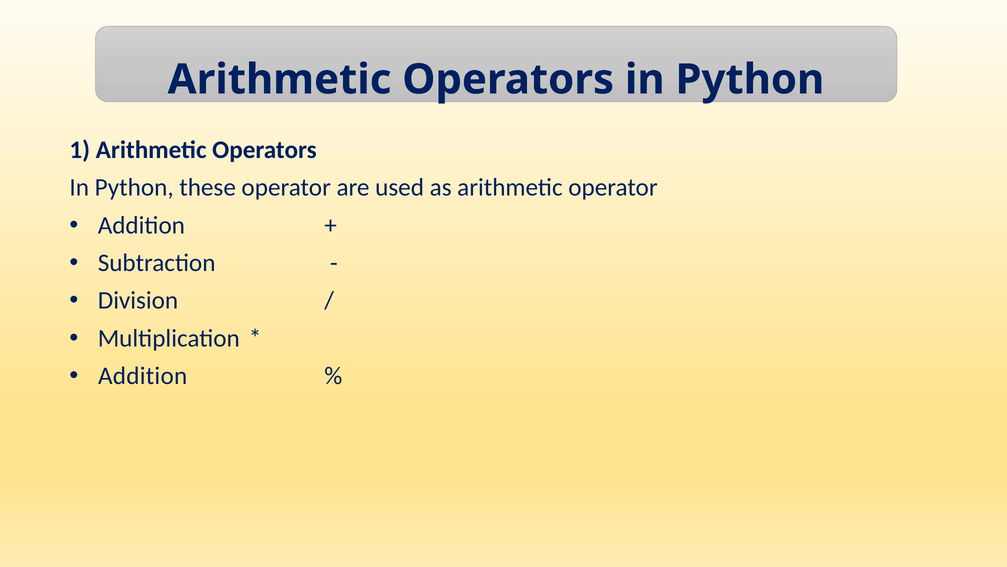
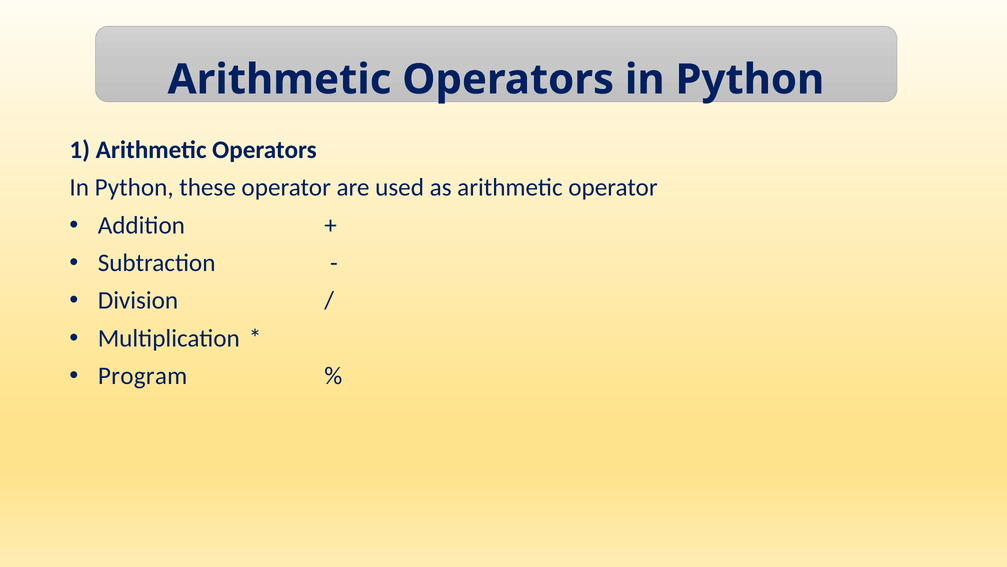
Addition at (143, 376): Addition -> Program
